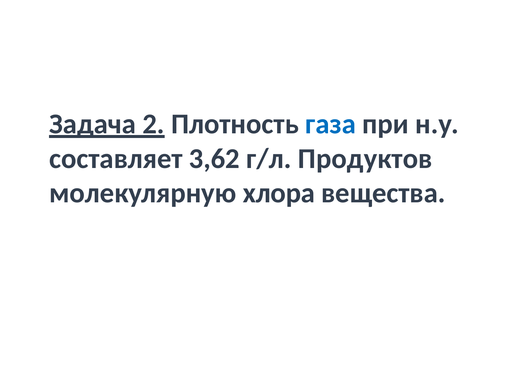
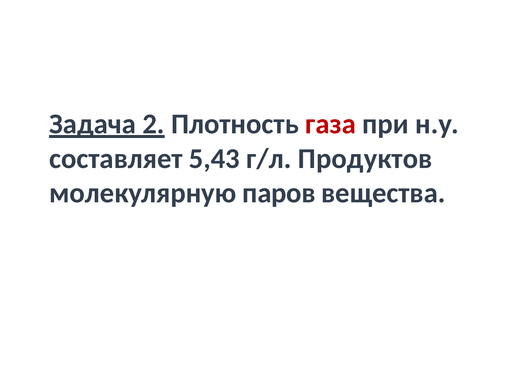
газа colour: blue -> red
3,62: 3,62 -> 5,43
хлора: хлора -> паров
